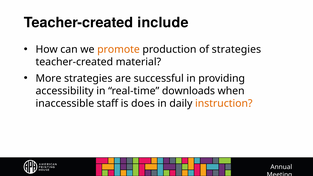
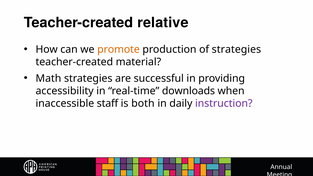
include: include -> relative
More: More -> Math
does: does -> both
instruction colour: orange -> purple
